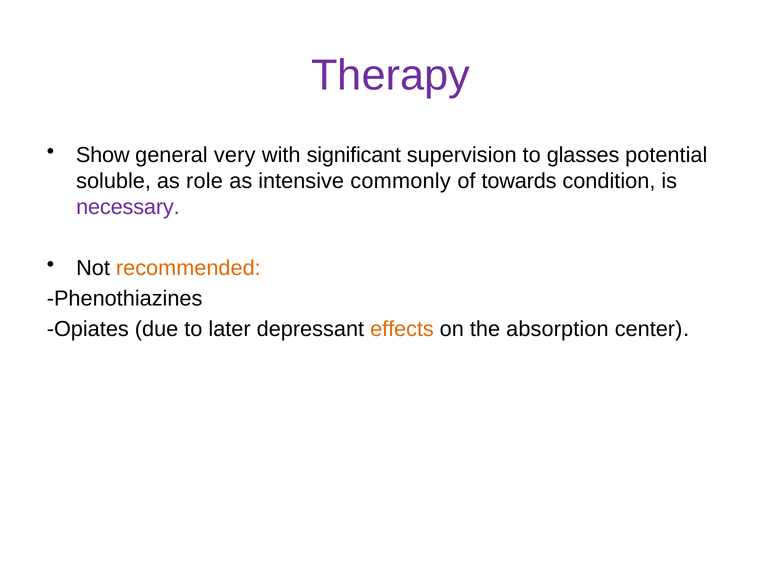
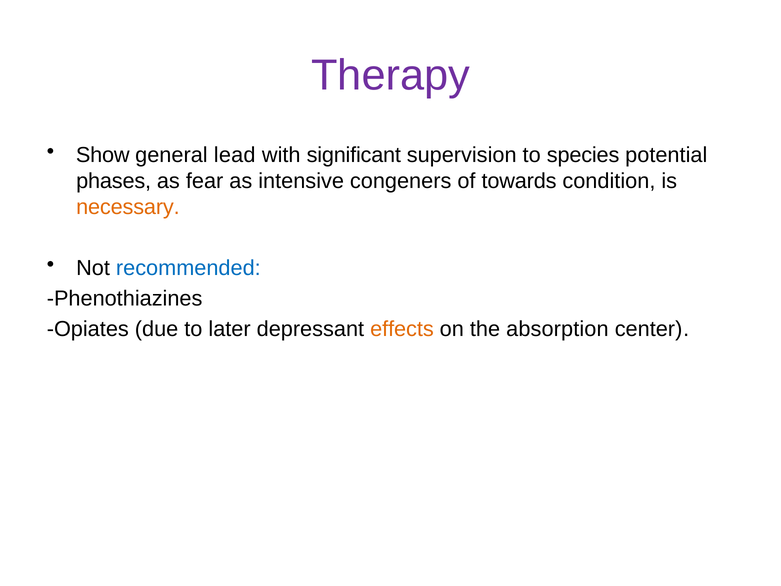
very: very -> lead
glasses: glasses -> species
soluble: soluble -> phases
role: role -> fear
commonly: commonly -> congeners
necessary colour: purple -> orange
recommended colour: orange -> blue
